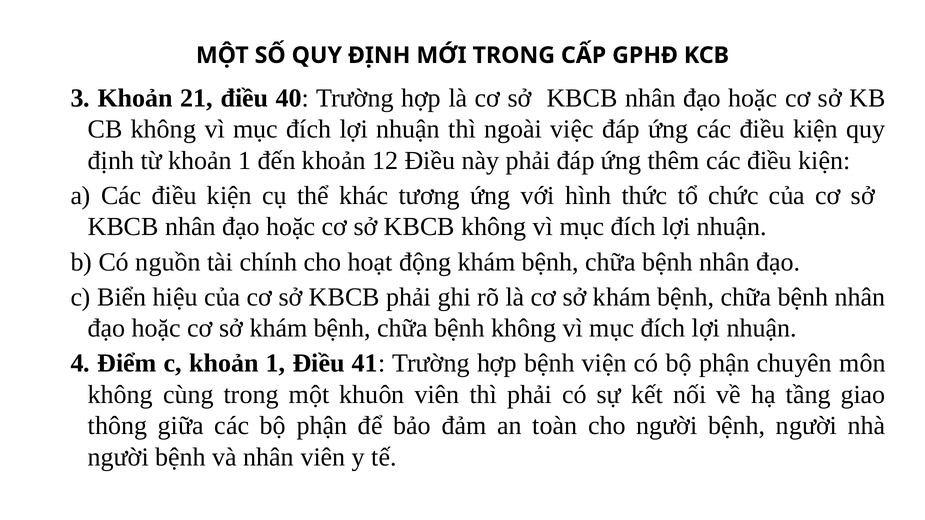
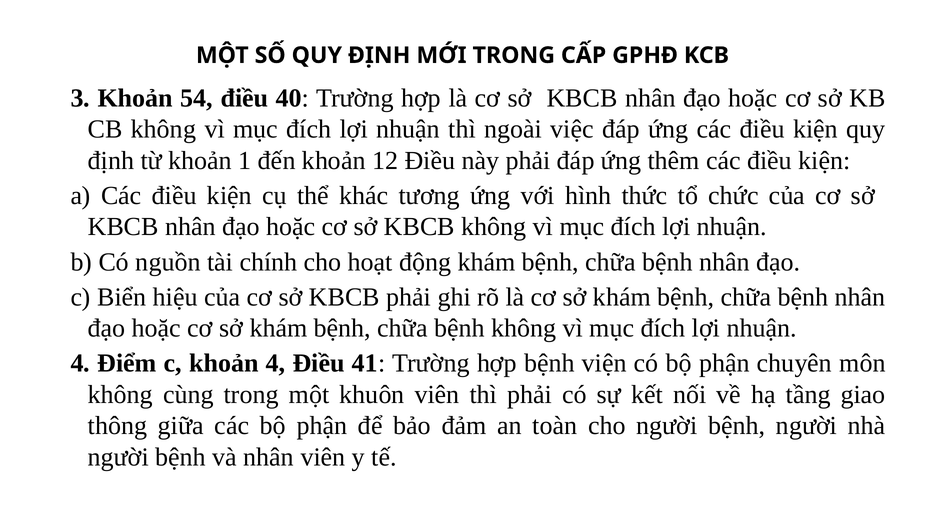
21: 21 -> 54
c khoản 1: 1 -> 4
